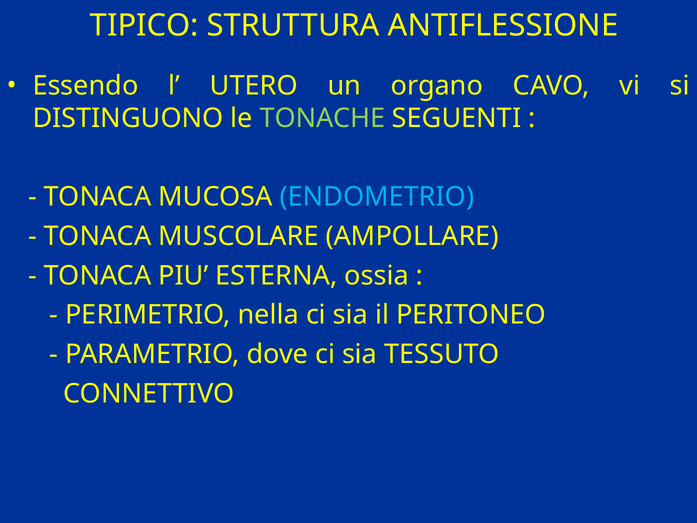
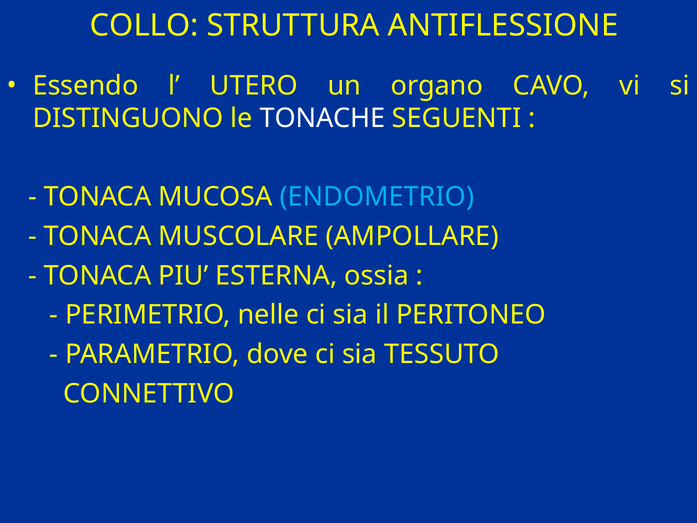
TIPICO: TIPICO -> COLLO
TONACHE colour: light green -> white
nella: nella -> nelle
